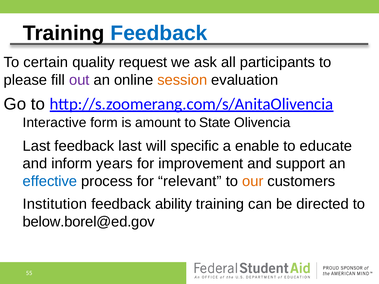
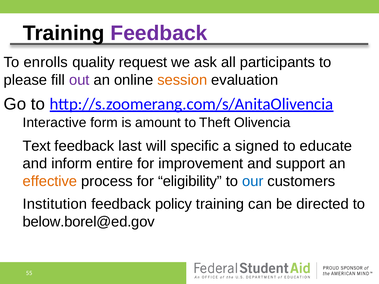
Feedback at (159, 33) colour: blue -> purple
certain: certain -> enrolls
State: State -> Theft
Last at (37, 146): Last -> Text
enable: enable -> signed
years: years -> entire
effective colour: blue -> orange
relevant: relevant -> eligibility
our colour: orange -> blue
ability: ability -> policy
